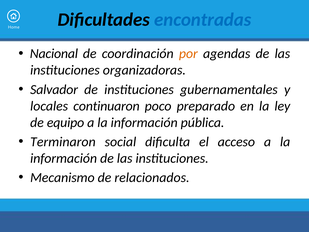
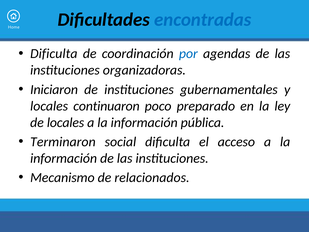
Nacional at (54, 54): Nacional -> Dificulta
por colour: orange -> blue
Salvador: Salvador -> Iniciaron
de equipo: equipo -> locales
